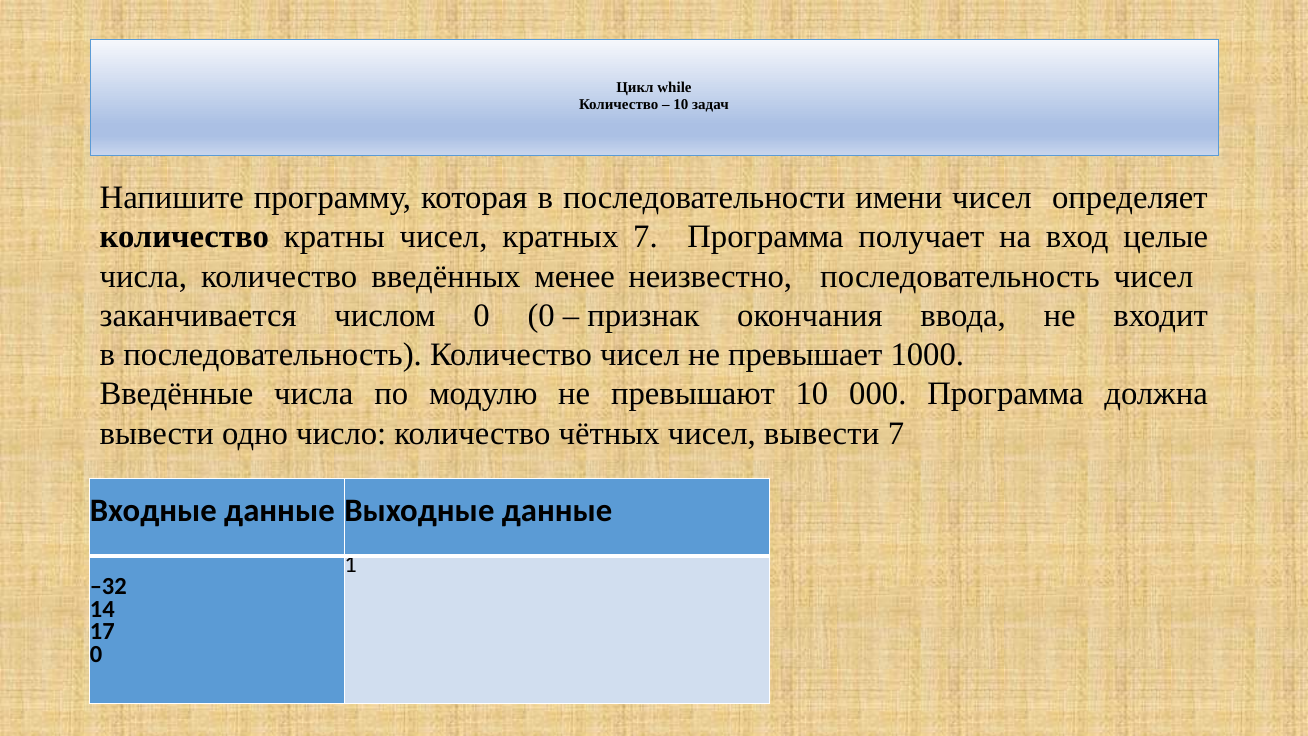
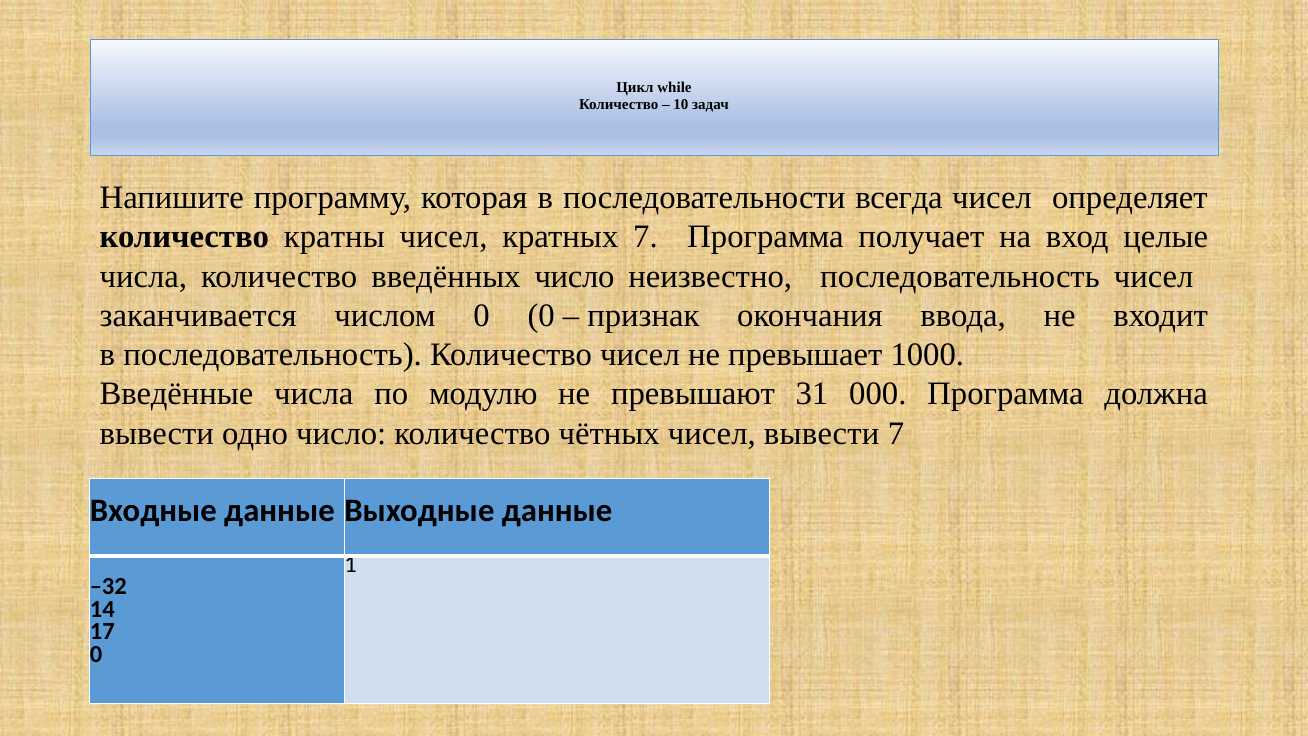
имени: имени -> всегда
введённых менее: менее -> число
превышают 10: 10 -> 31
